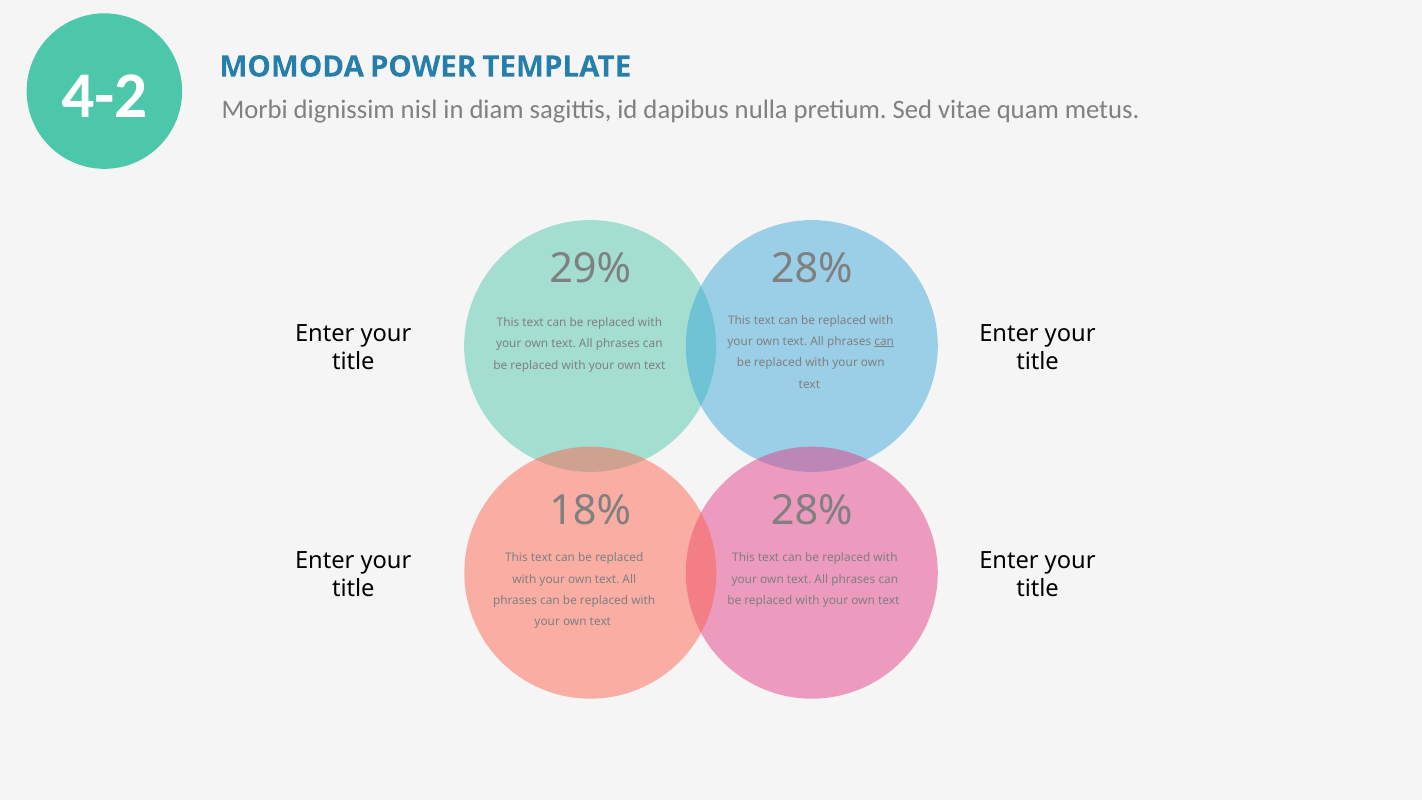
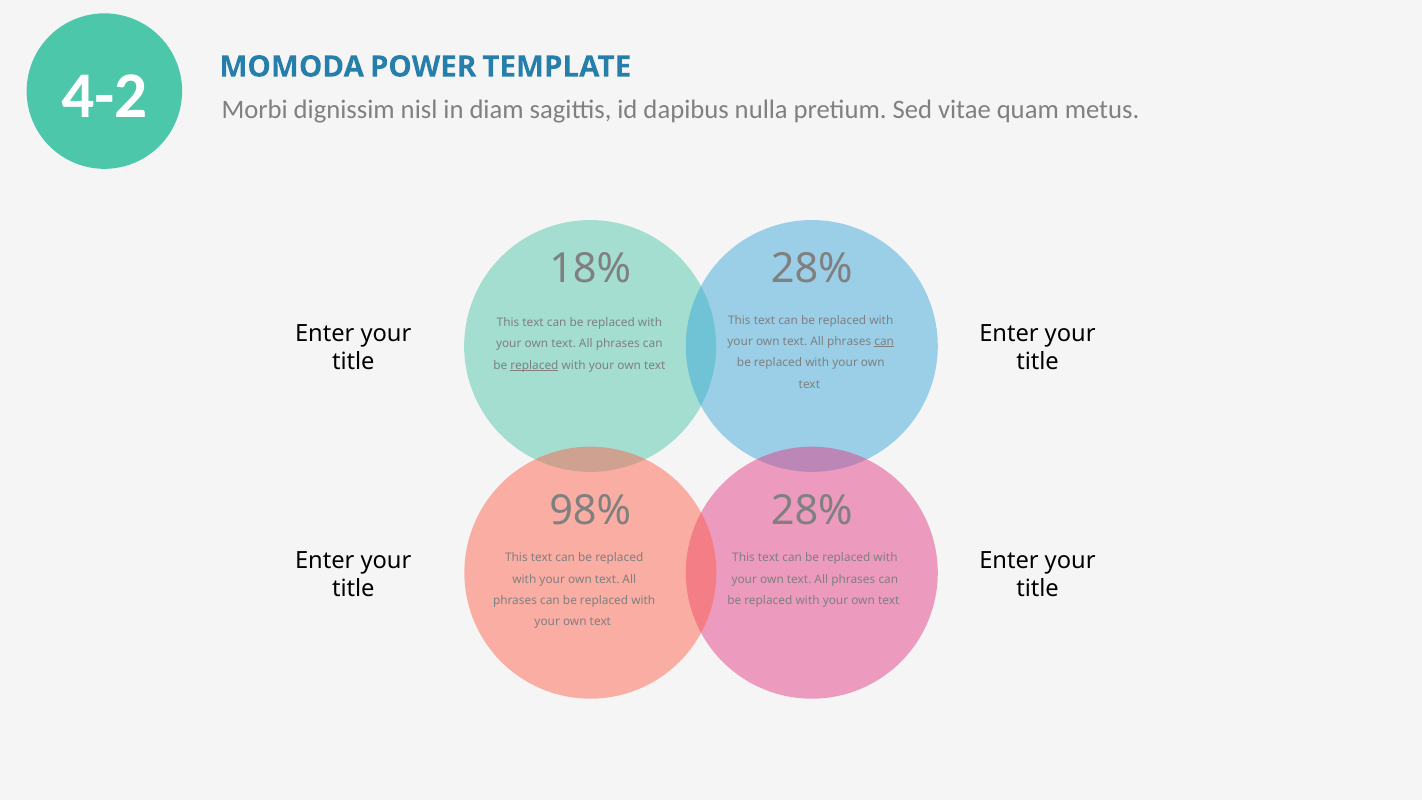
29%: 29% -> 18%
replaced at (534, 365) underline: none -> present
18%: 18% -> 98%
